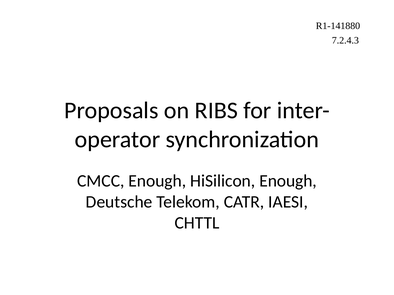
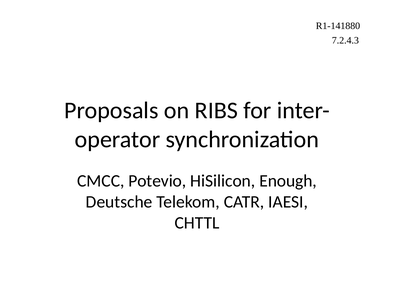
CMCC Enough: Enough -> Potevio
